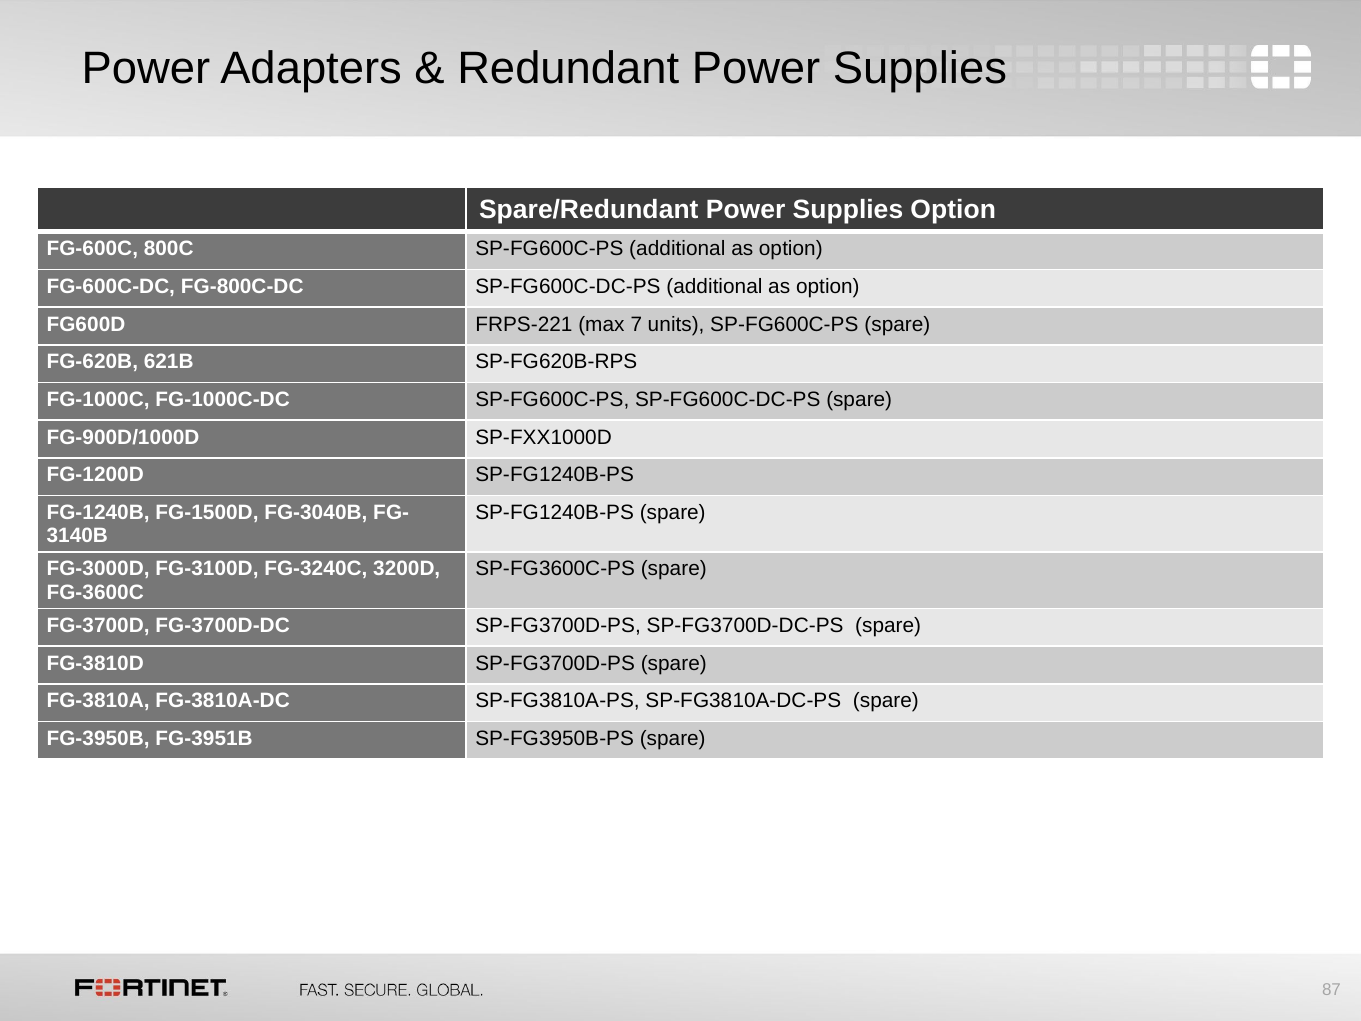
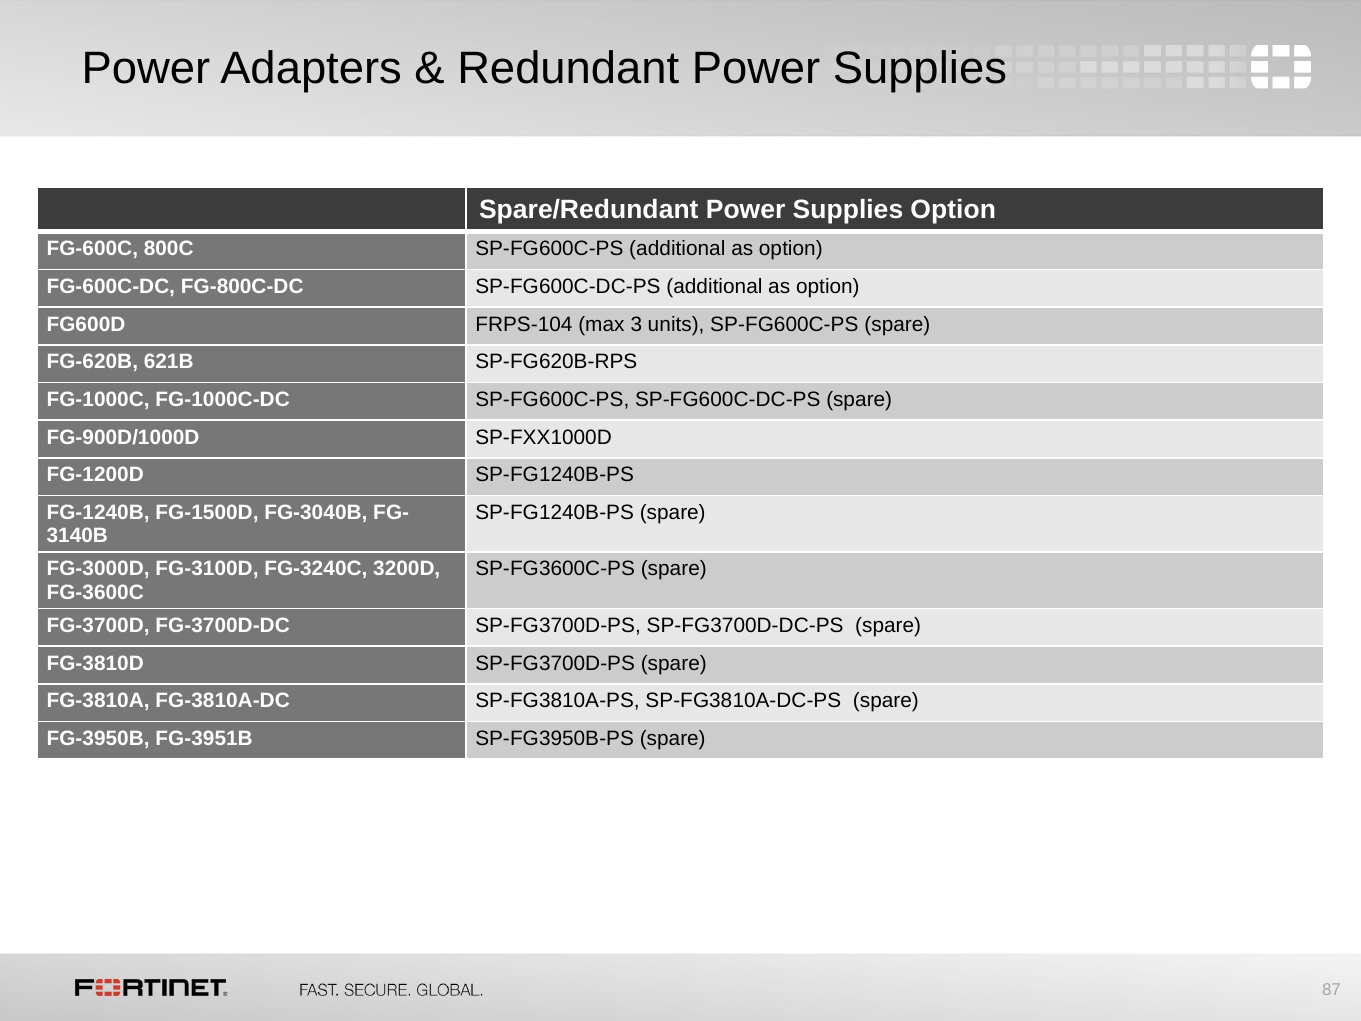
FRPS-221: FRPS-221 -> FRPS-104
7: 7 -> 3
